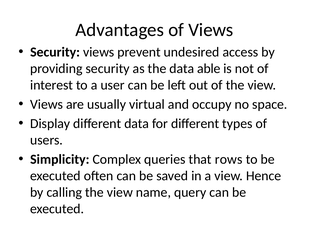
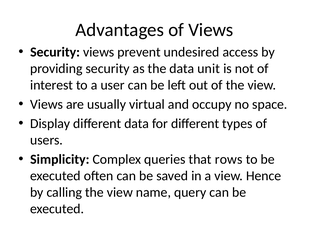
able: able -> unit
